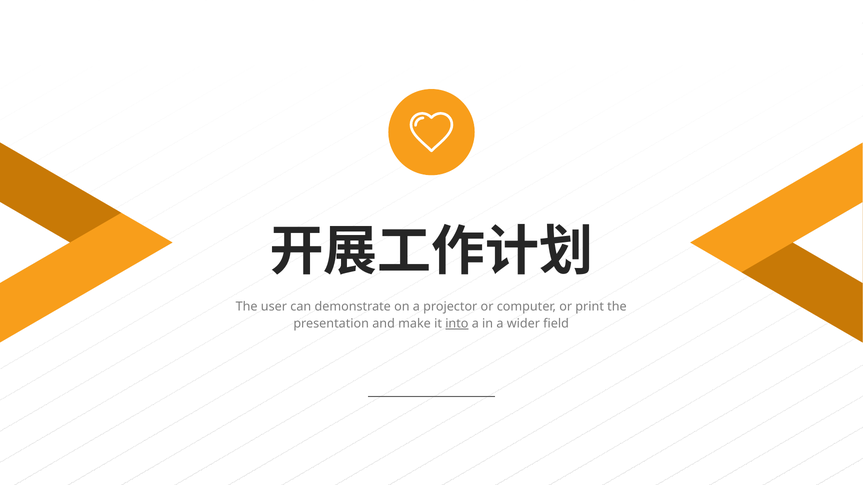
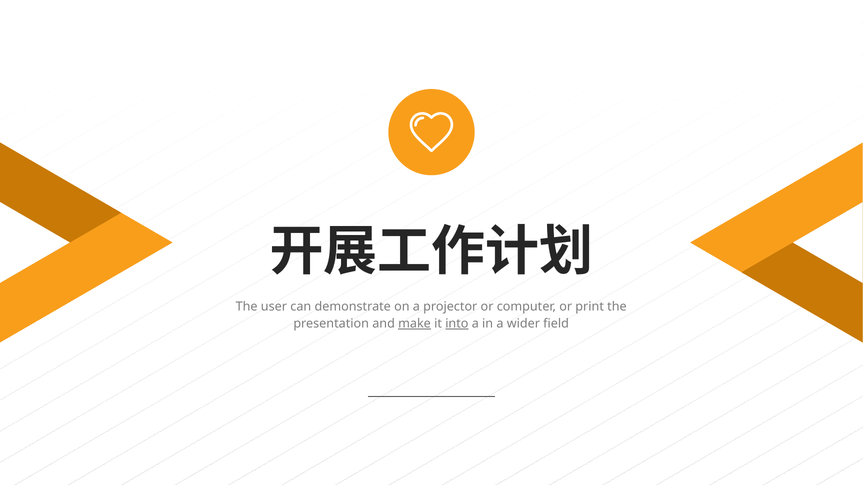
make underline: none -> present
